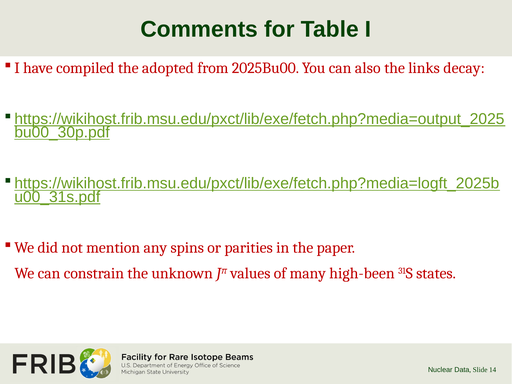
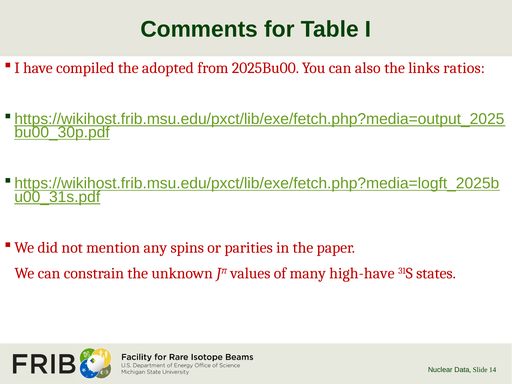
decay: decay -> ratios
high-been: high-been -> high-have
